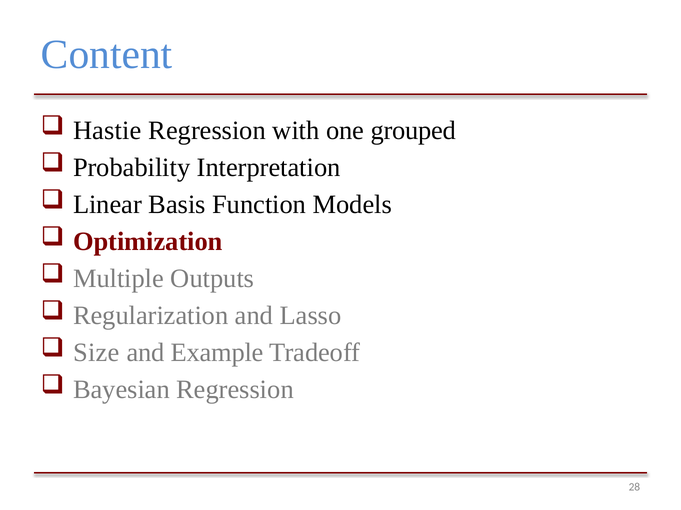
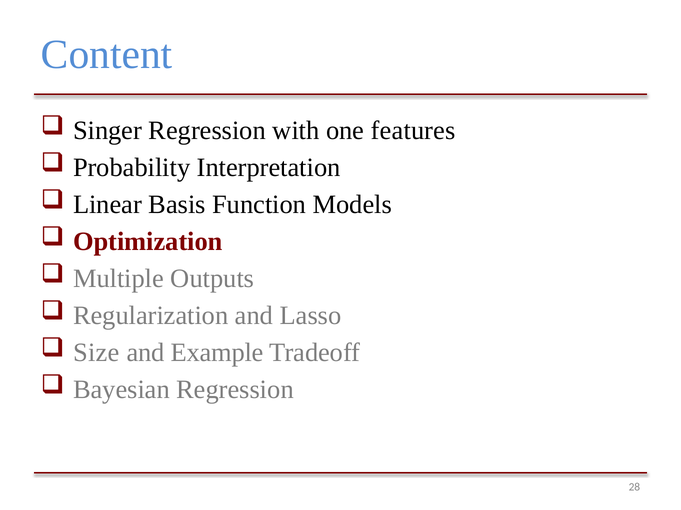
Hastie: Hastie -> Singer
grouped: grouped -> features
